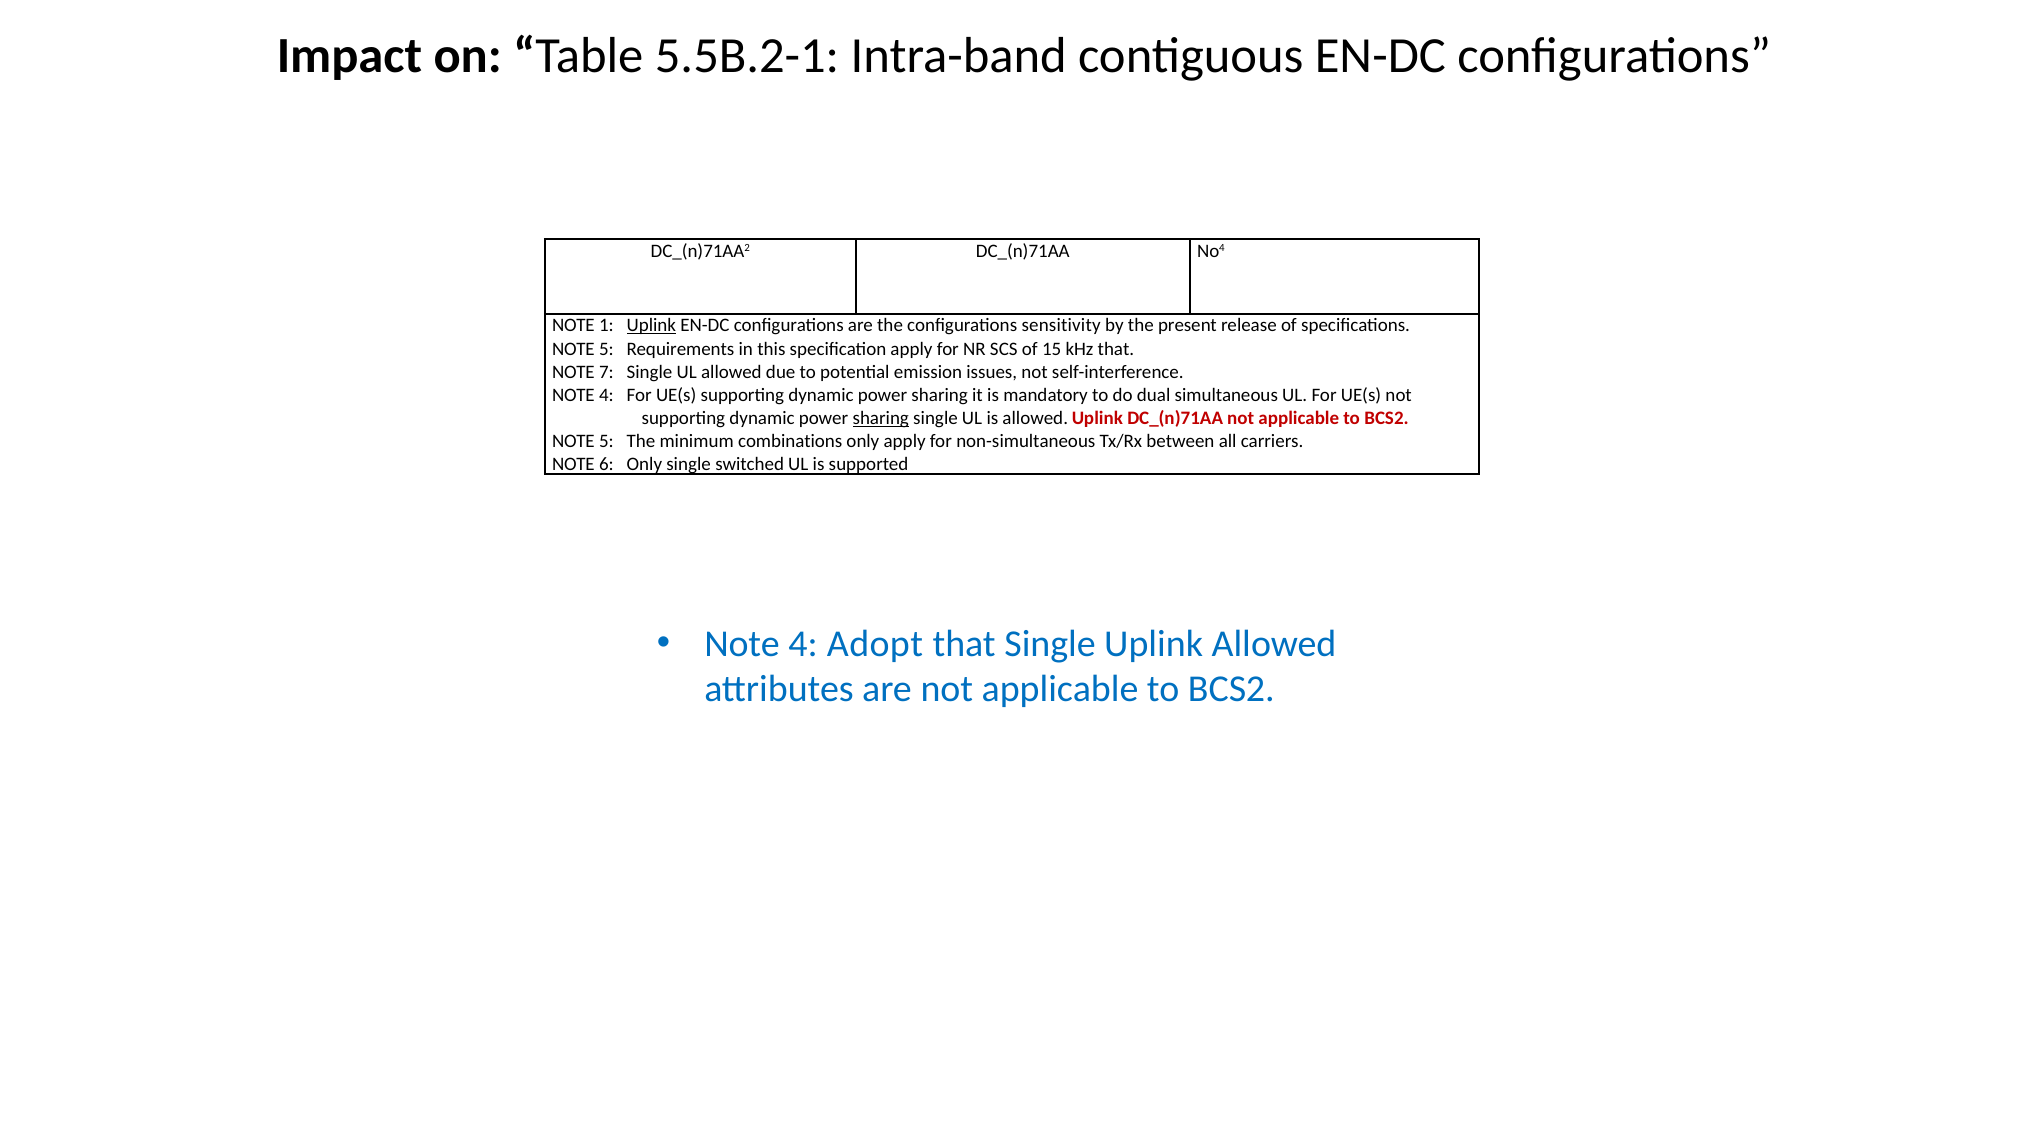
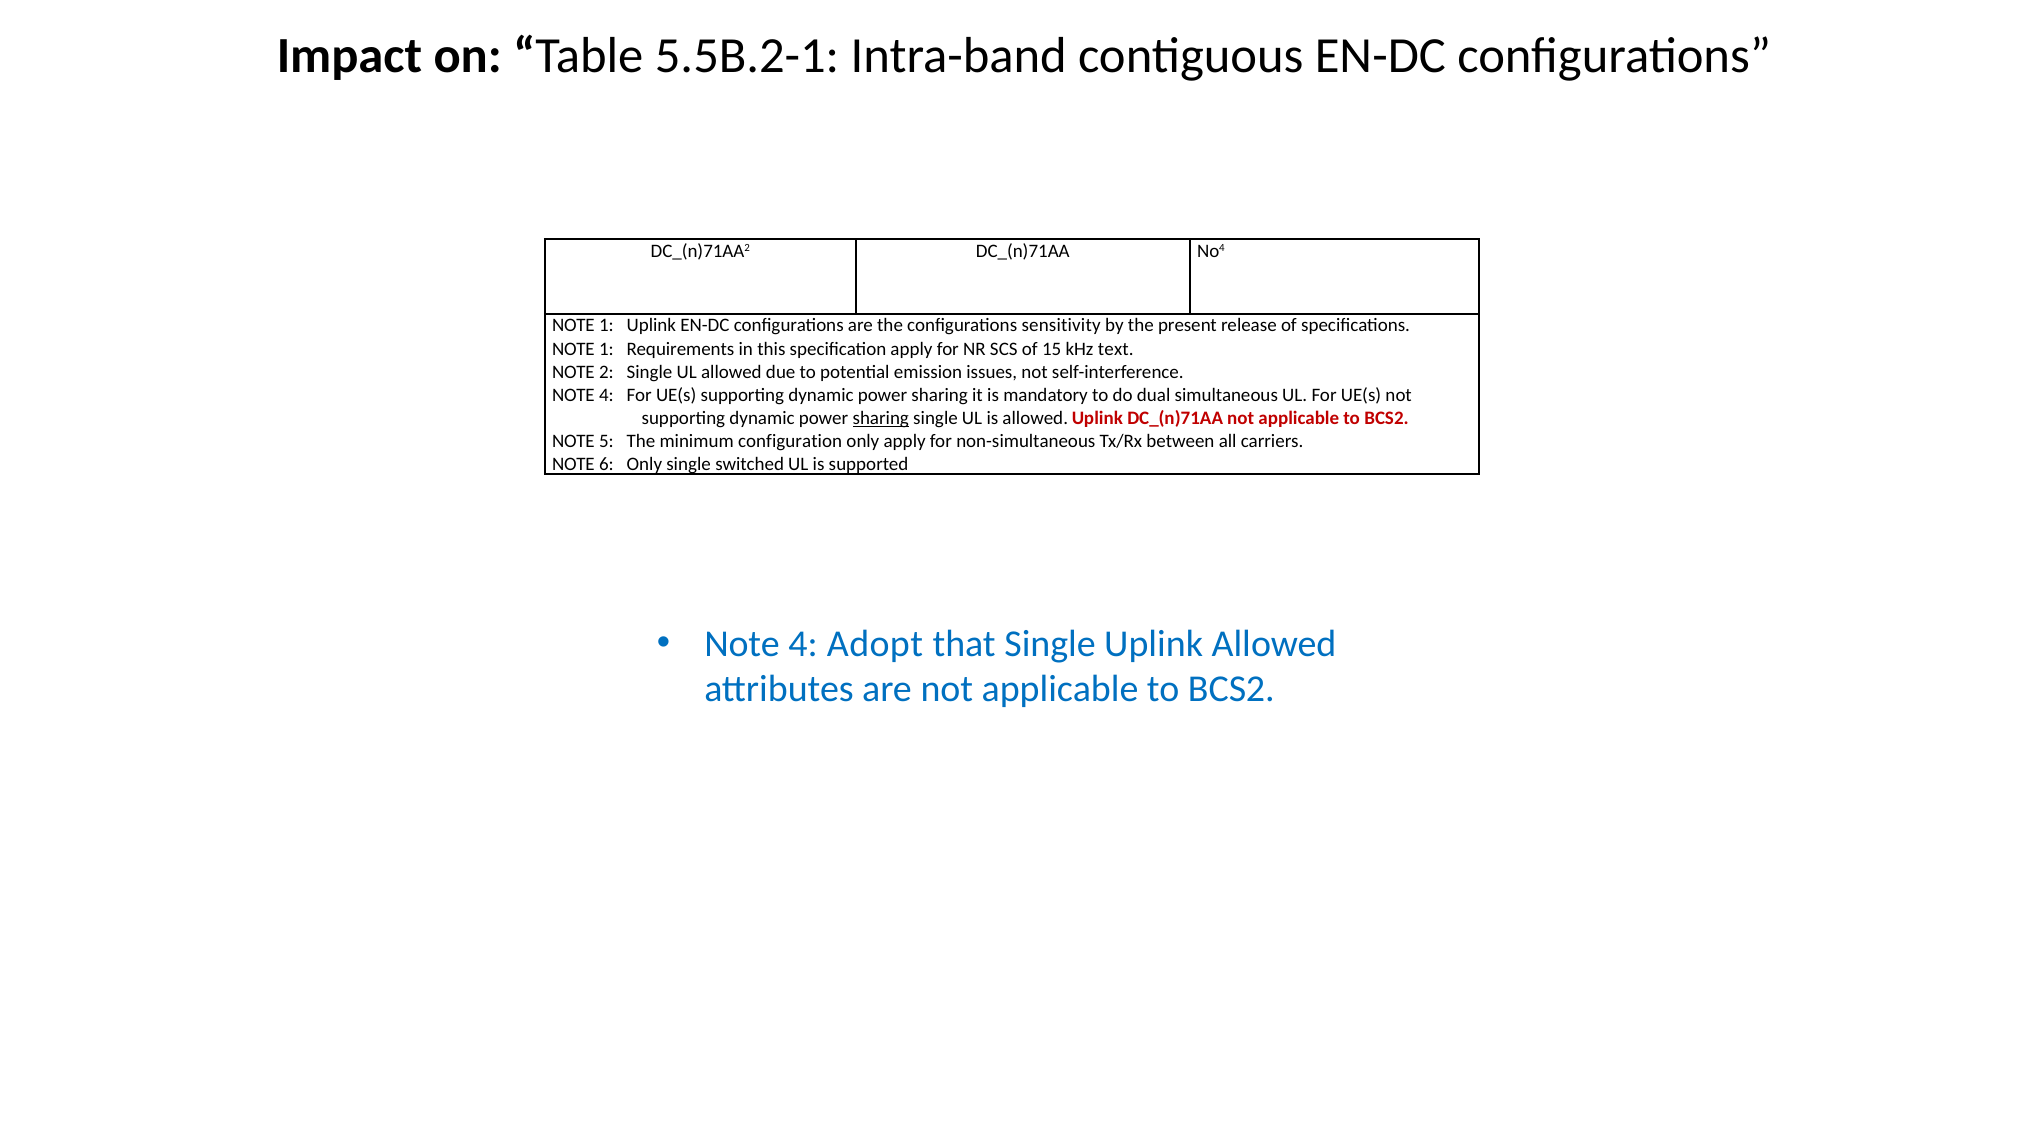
Uplink at (651, 326) underline: present -> none
5 at (606, 349): 5 -> 1
kHz that: that -> text
7: 7 -> 2
combinations: combinations -> configuration
